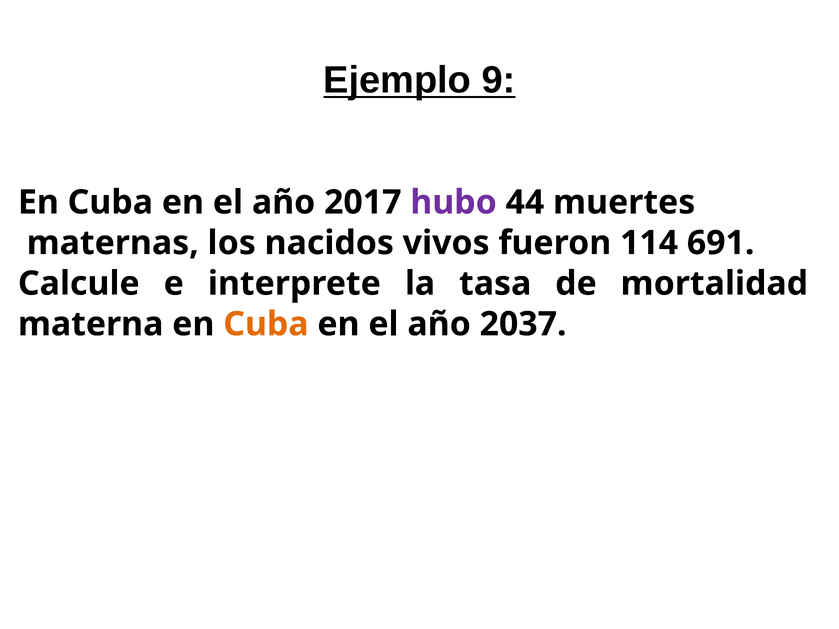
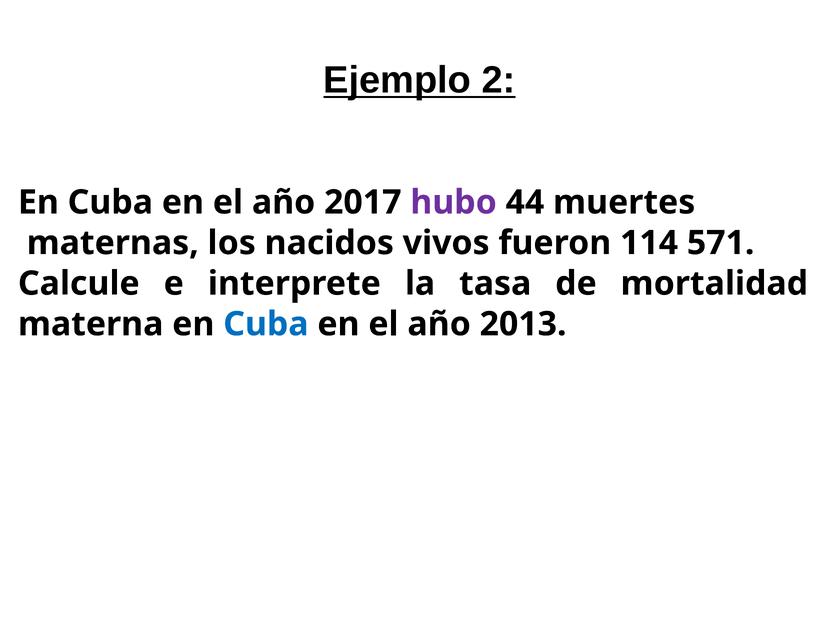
9: 9 -> 2
691: 691 -> 571
Cuba at (266, 324) colour: orange -> blue
2037: 2037 -> 2013
